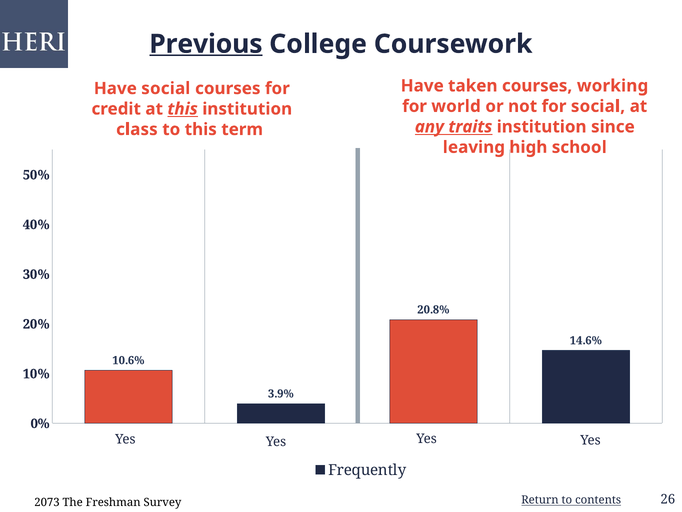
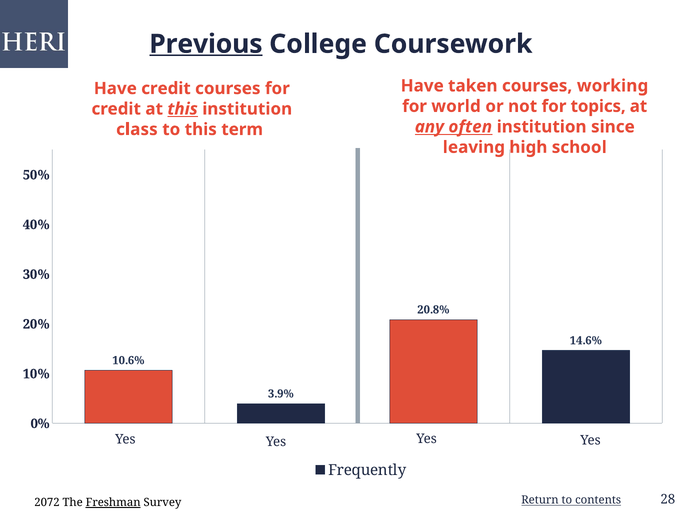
Have social: social -> credit
for social: social -> topics
traits: traits -> often
2073: 2073 -> 2072
Freshman underline: none -> present
26: 26 -> 28
